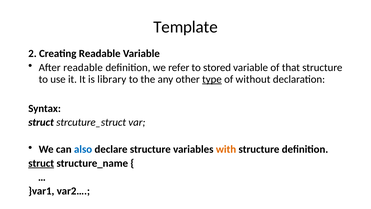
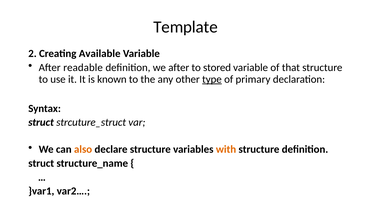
Creating Readable: Readable -> Available
we refer: refer -> after
library: library -> known
without: without -> primary
also colour: blue -> orange
struct at (41, 163) underline: present -> none
